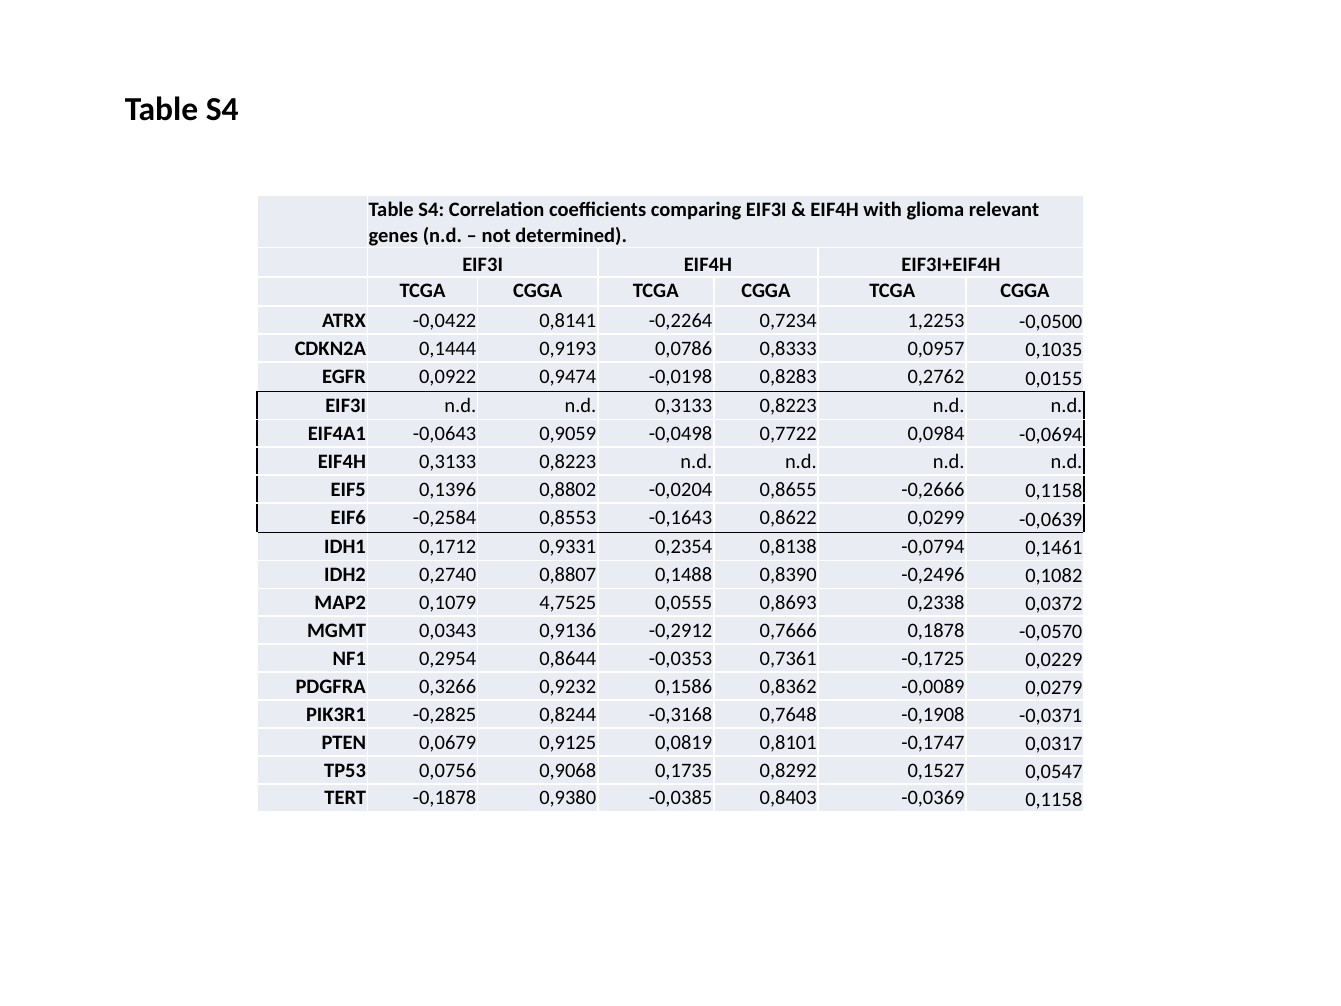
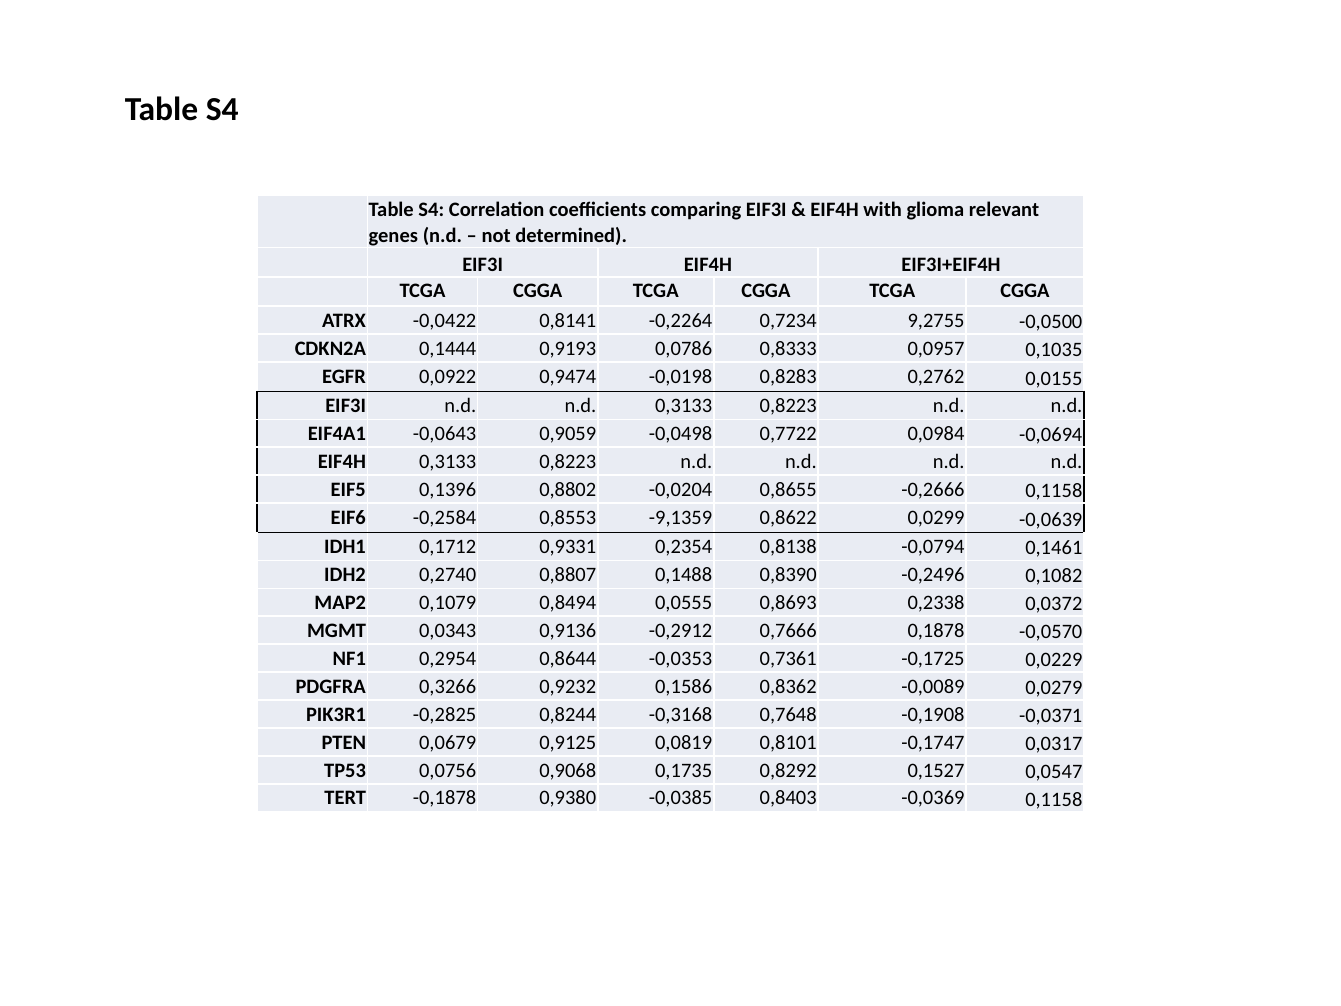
1,2253: 1,2253 -> 9,2755
-0,1643: -0,1643 -> -9,1359
4,7525: 4,7525 -> 0,8494
